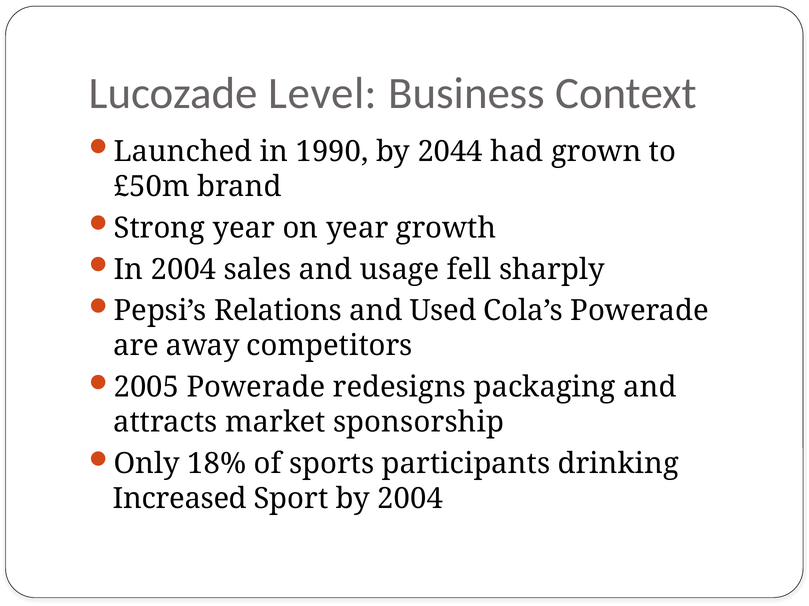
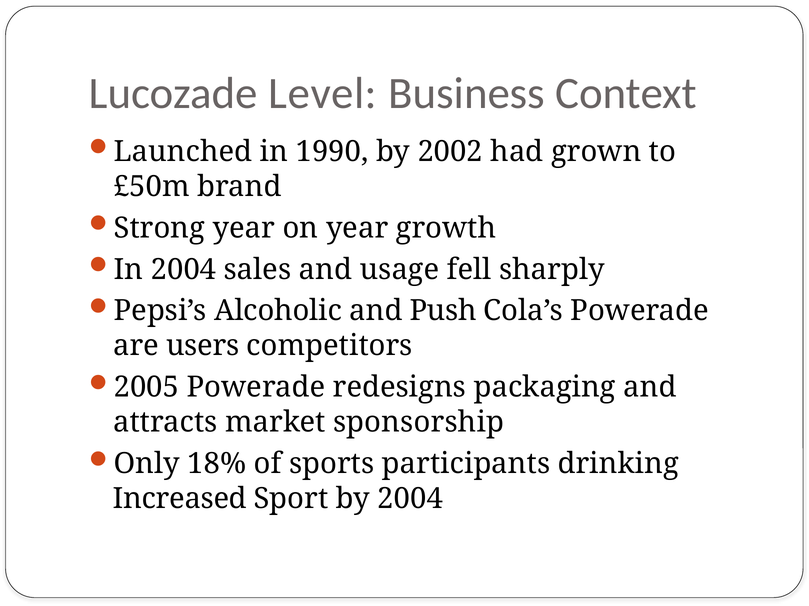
2044: 2044 -> 2002
Relations: Relations -> Alcoholic
Used: Used -> Push
away: away -> users
